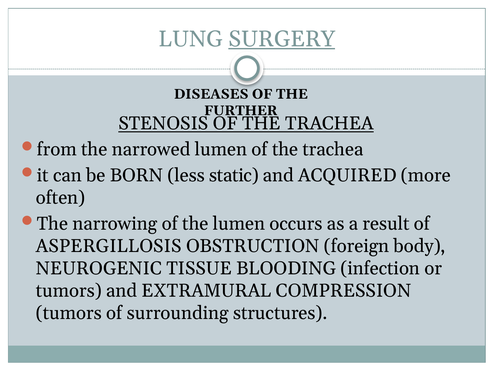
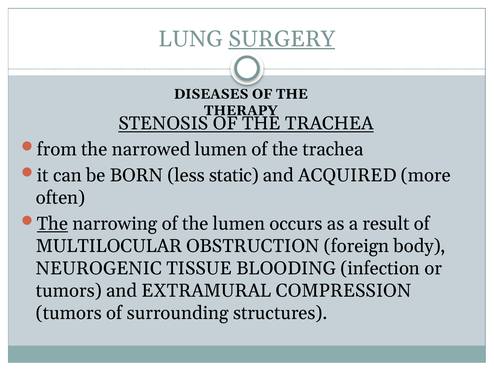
FURTHER: FURTHER -> THERAPY
The at (52, 223) underline: none -> present
ASPERGILLOSIS: ASPERGILLOSIS -> MULTILOCULAR
